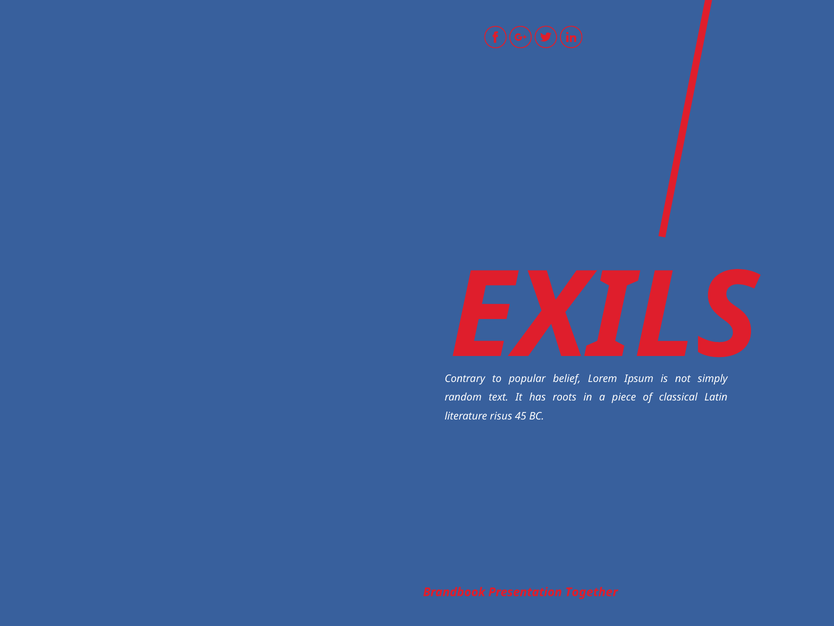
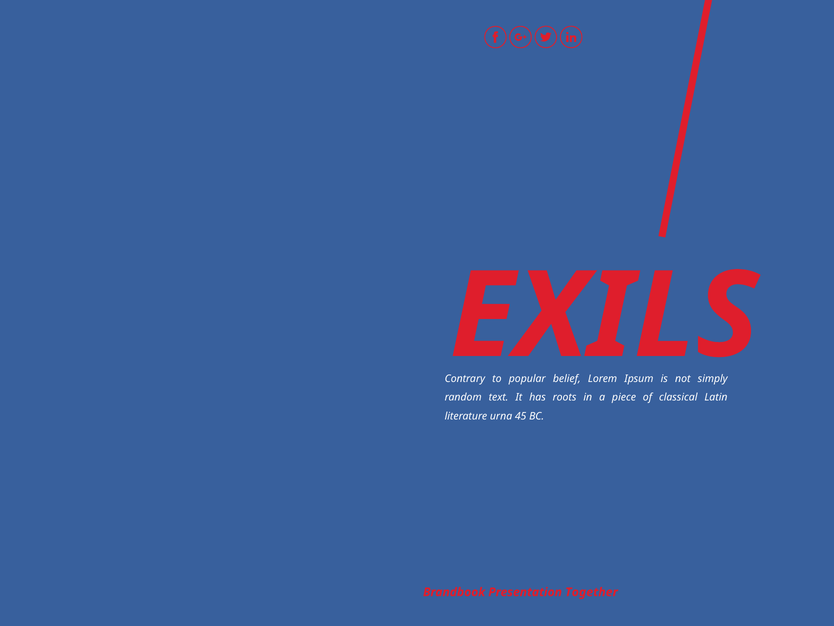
risus: risus -> urna
